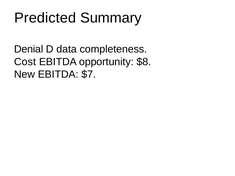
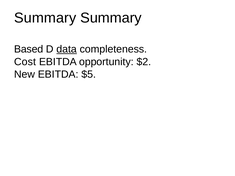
Predicted at (45, 18): Predicted -> Summary
Denial: Denial -> Based
data underline: none -> present
$8: $8 -> $2
$7: $7 -> $5
